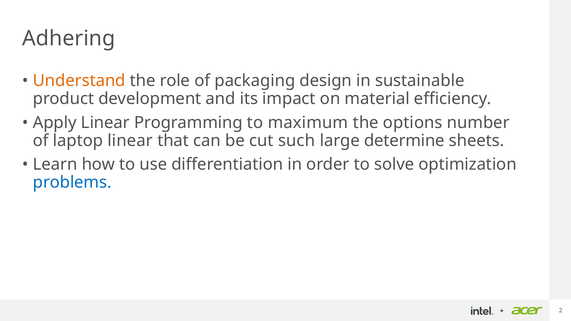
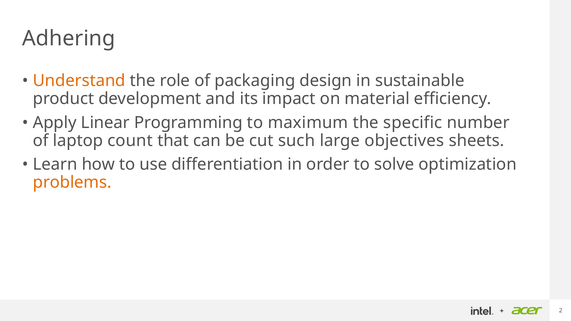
options: options -> specific
laptop linear: linear -> count
determine: determine -> objectives
problems colour: blue -> orange
